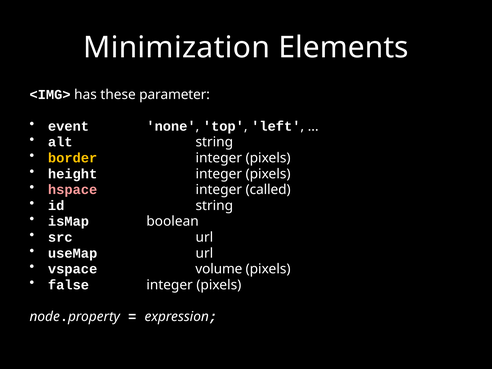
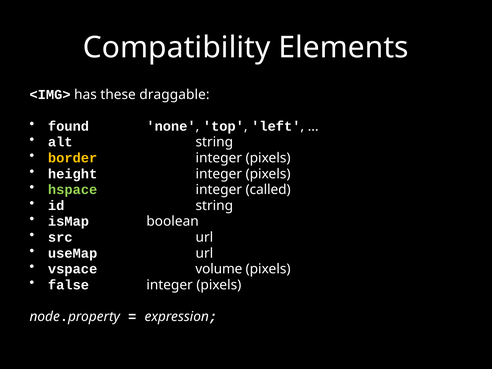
Minimization: Minimization -> Compatibility
parameter: parameter -> draggable
event: event -> found
hspace colour: pink -> light green
